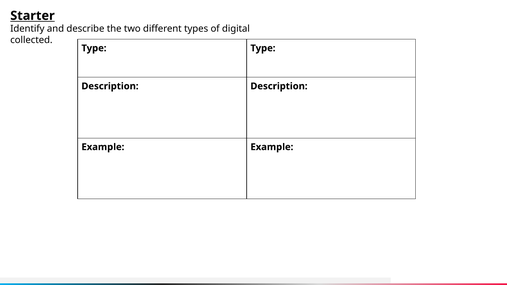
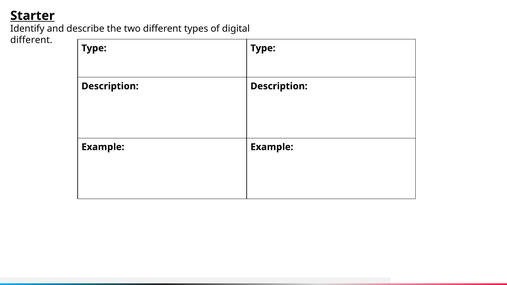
collected at (31, 40): collected -> different
